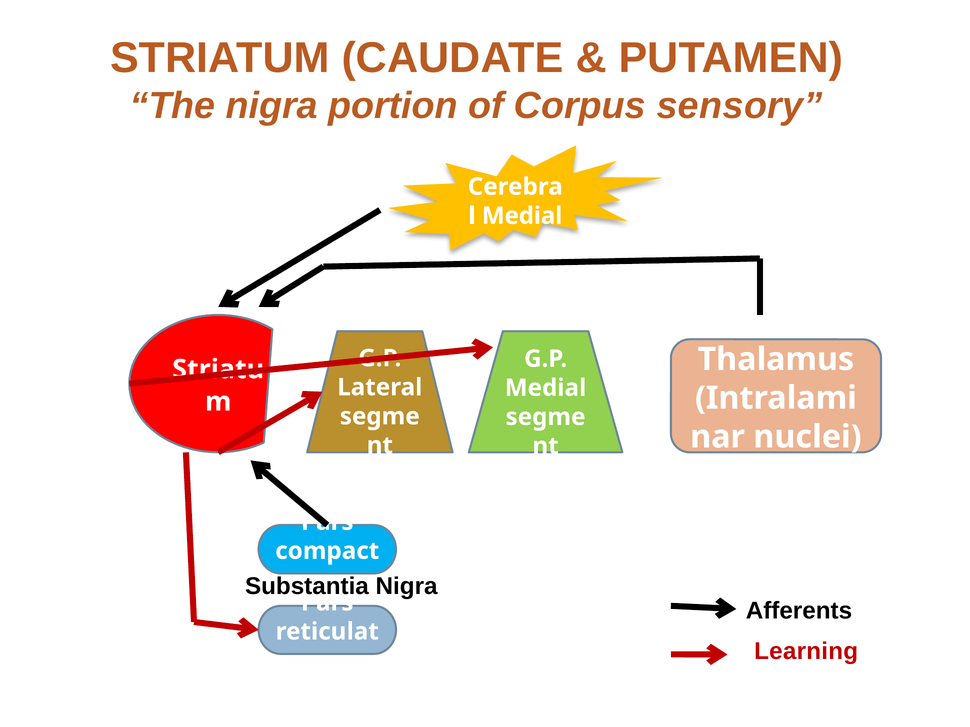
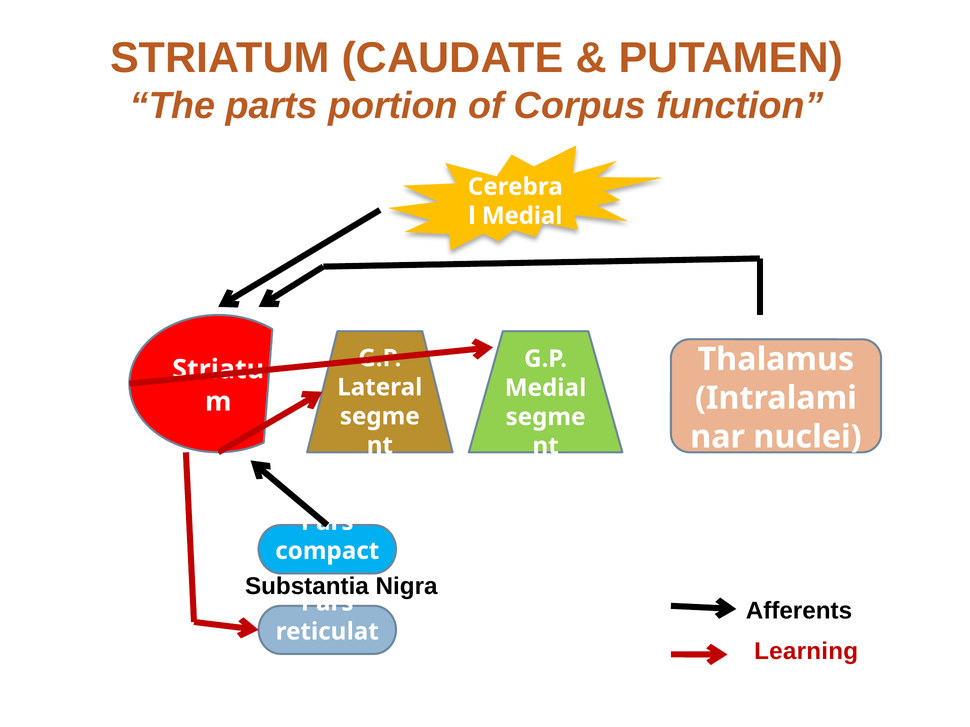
The nigra: nigra -> parts
sensory: sensory -> function
